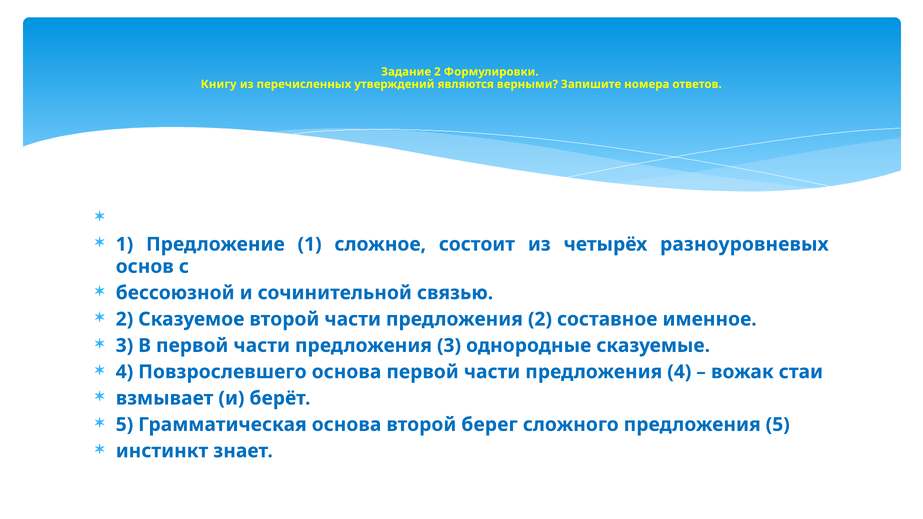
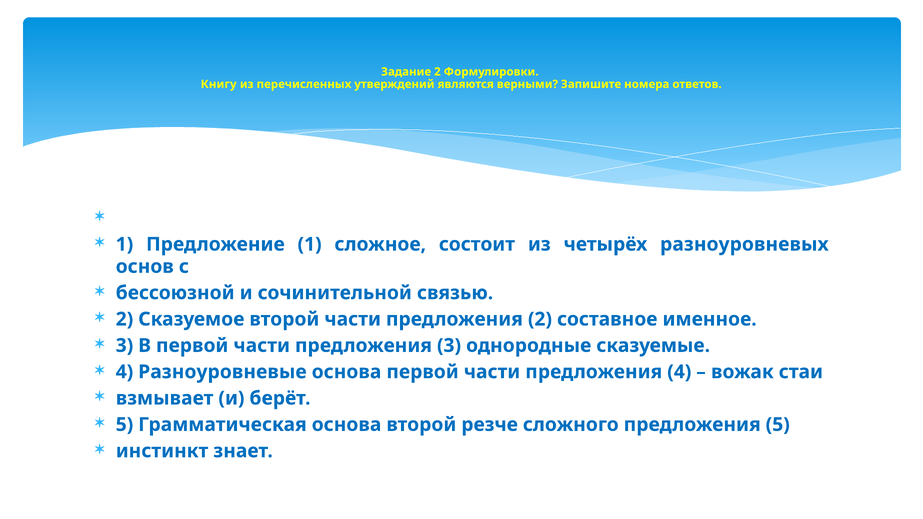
Повзрослевшего: Повзрослевшего -> Разноуровневые
берег: берег -> резче
